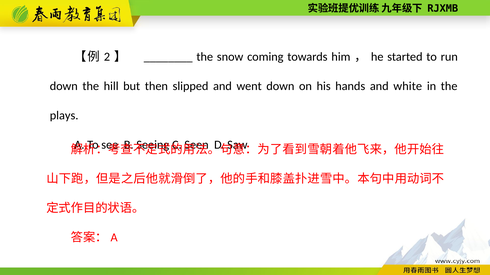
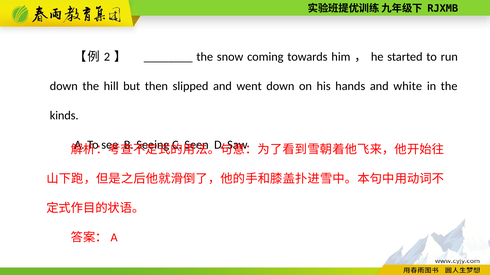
plays: plays -> kinds
